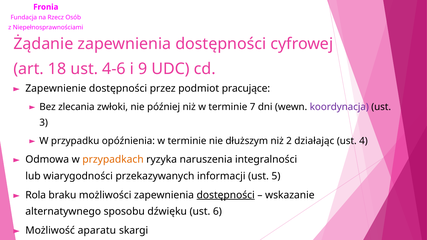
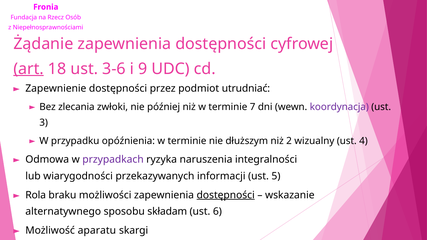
art underline: none -> present
4-6: 4-6 -> 3-6
pracujące: pracujące -> utrudniać
działając: działając -> wizualny
przypadkach colour: orange -> purple
dźwięku: dźwięku -> składam
